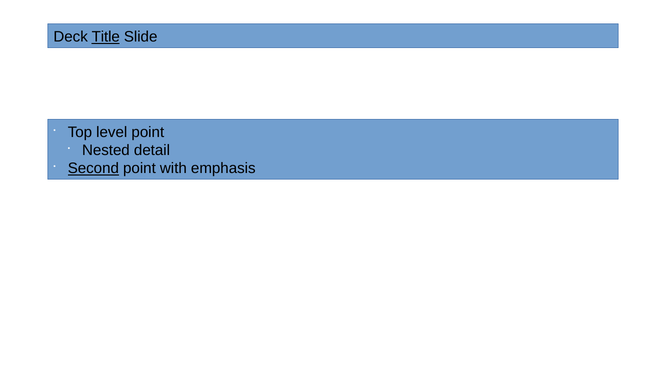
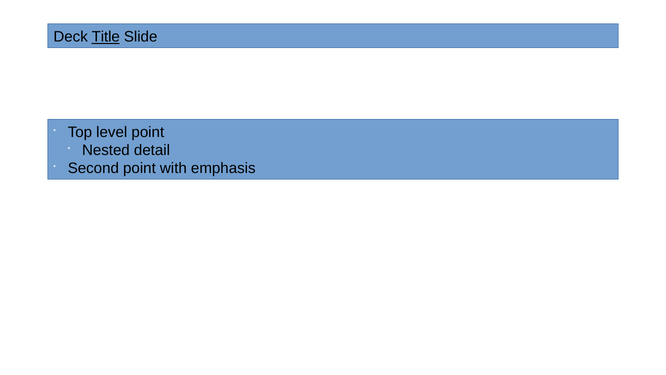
Second underline: present -> none
